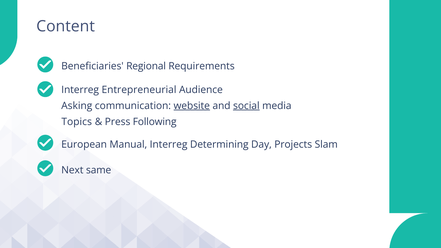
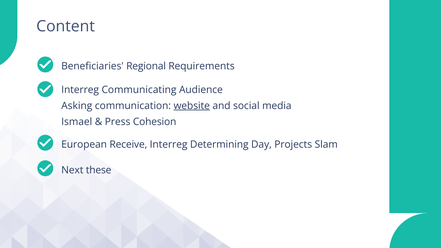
Entrepreneurial: Entrepreneurial -> Communicating
social underline: present -> none
Topics: Topics -> Ismael
Following: Following -> Cohesion
Manual: Manual -> Receive
same: same -> these
